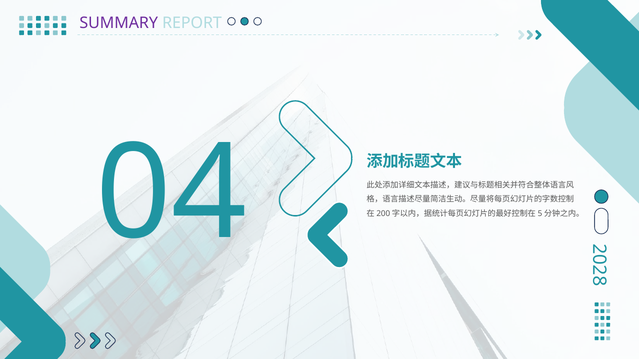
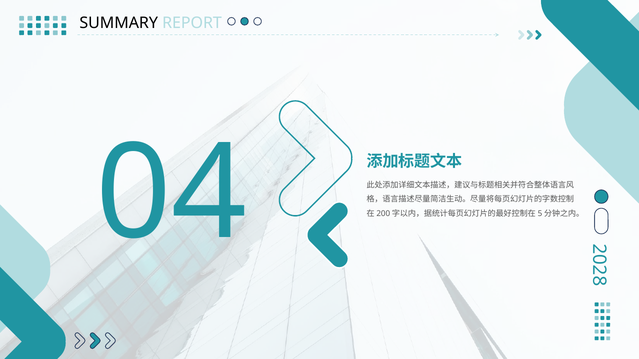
SUMMARY colour: purple -> black
